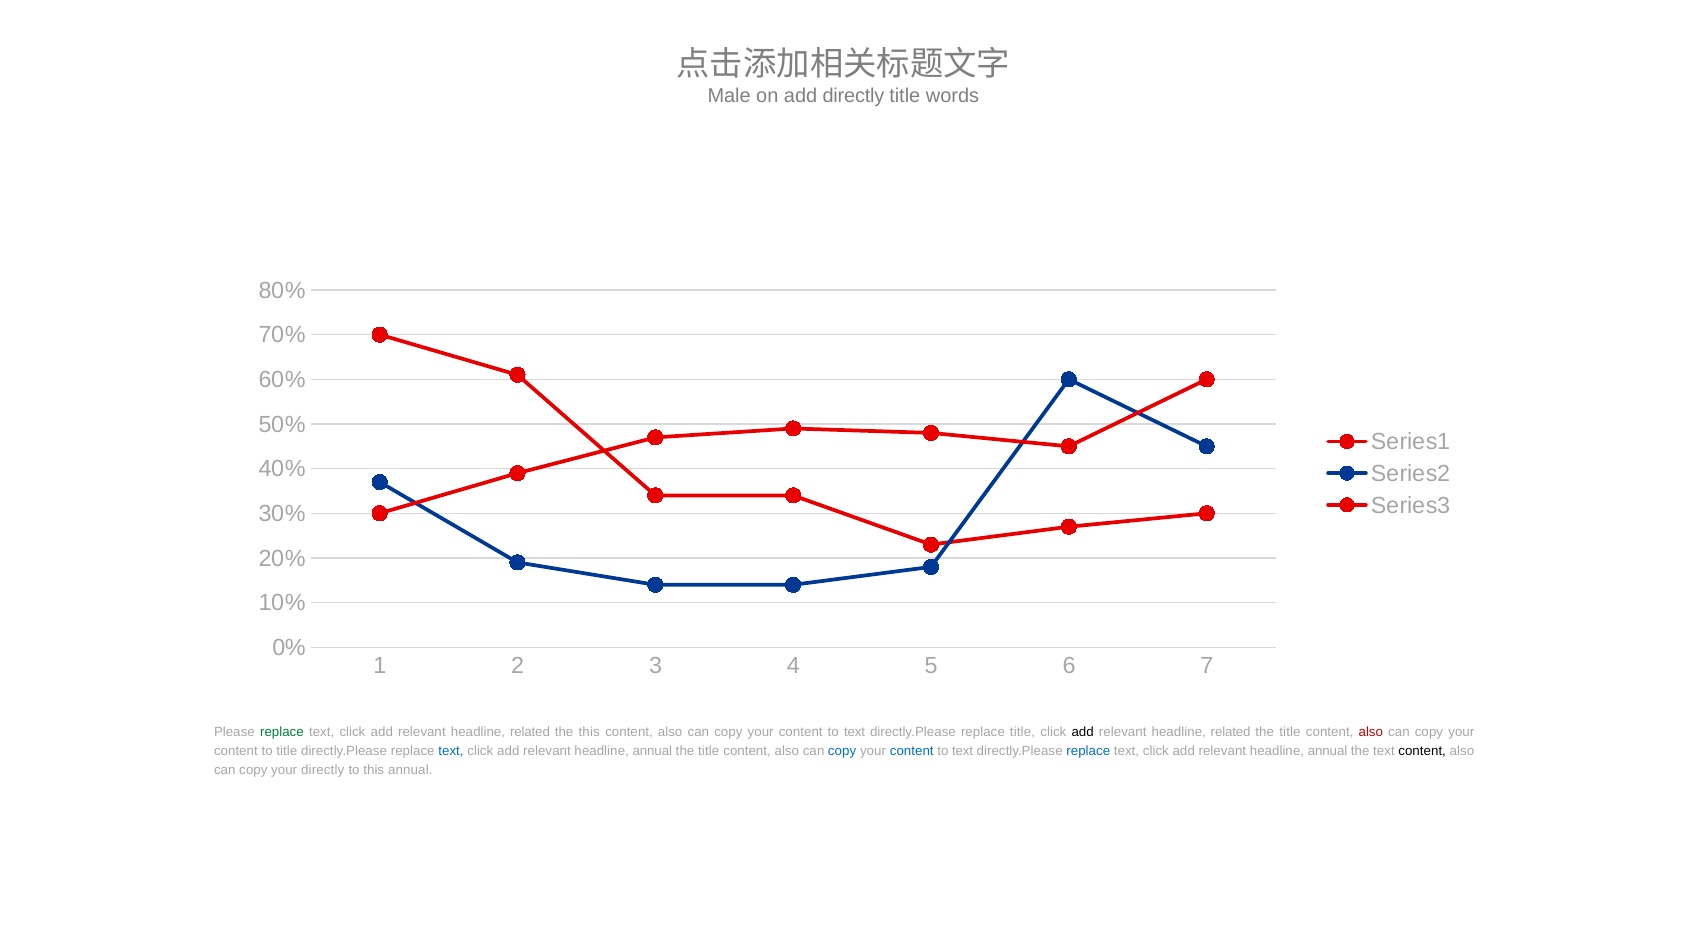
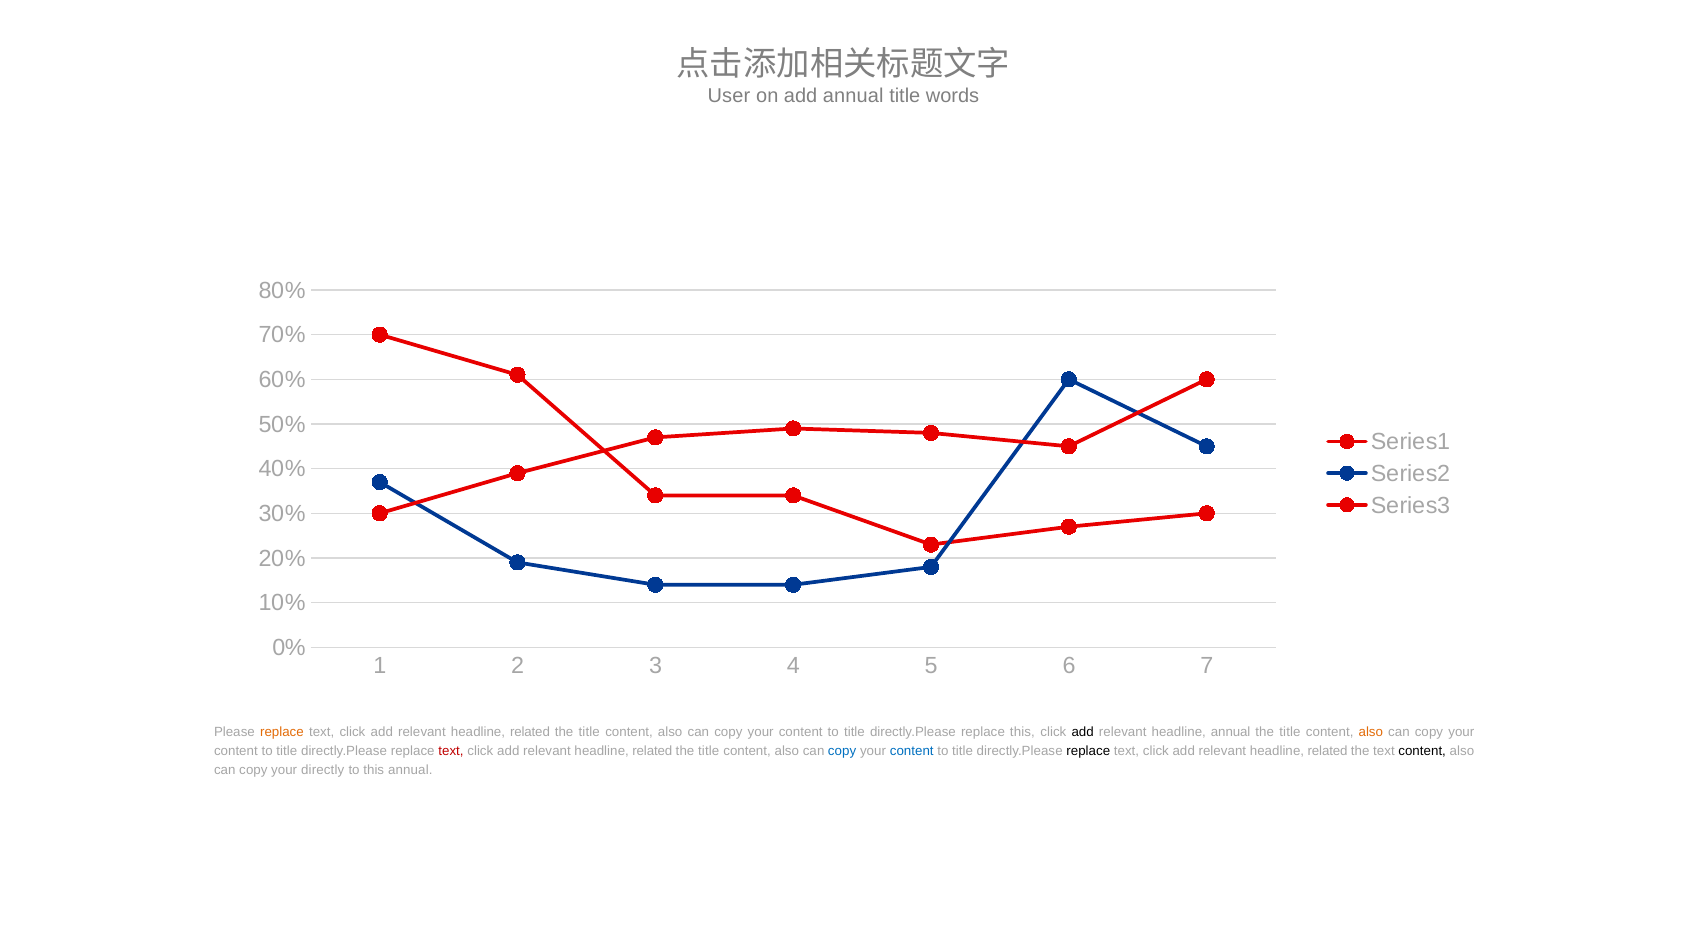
Male: Male -> User
add directly: directly -> annual
replace at (282, 732) colour: green -> orange
this at (589, 732): this -> title
text at (855, 732): text -> title
replace title: title -> this
related at (1231, 732): related -> annual
also at (1371, 732) colour: red -> orange
text at (451, 751) colour: blue -> red
annual at (652, 751): annual -> related
text at (963, 751): text -> title
replace at (1088, 751) colour: blue -> black
annual at (1328, 751): annual -> related
